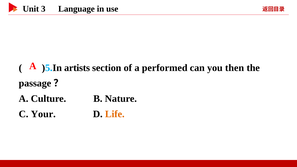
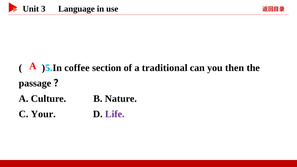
artists: artists -> coffee
performed: performed -> traditional
Life colour: orange -> purple
